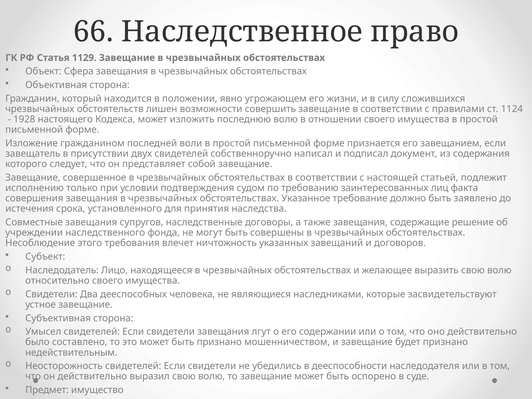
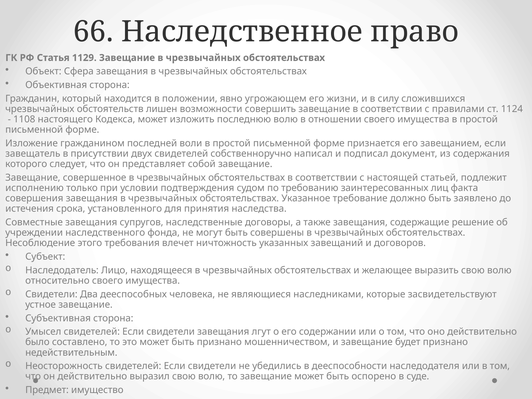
1928: 1928 -> 1108
